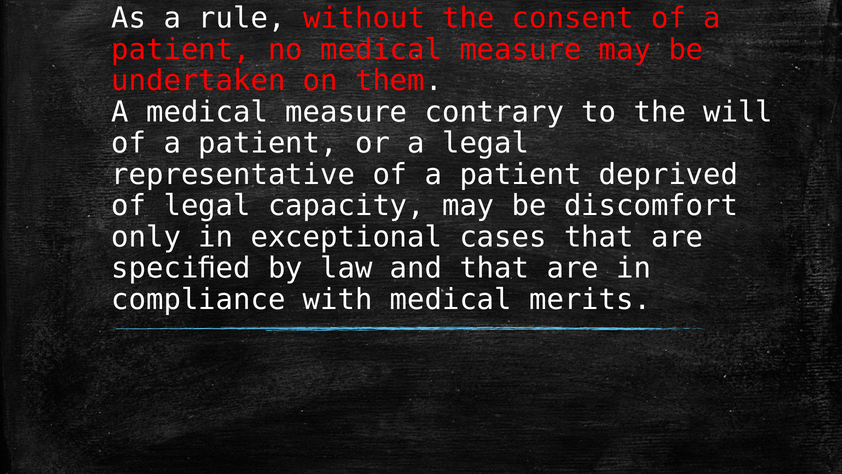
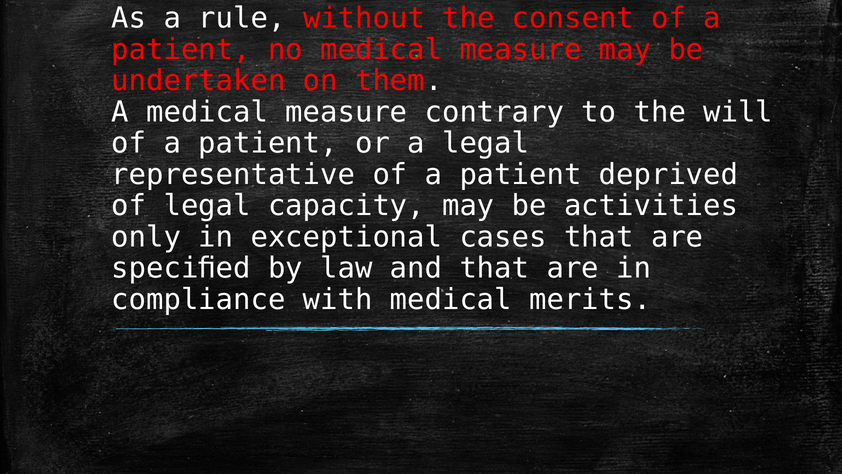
discomfort: discomfort -> activities
